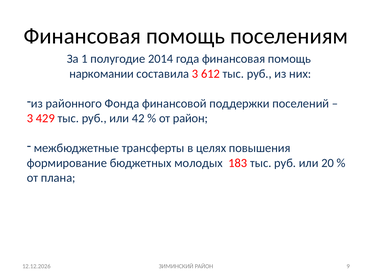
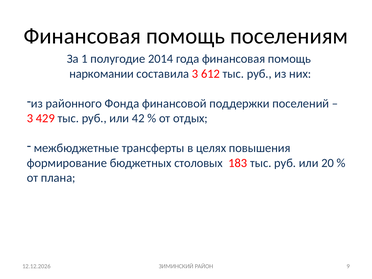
от район: район -> отдых
молодых: молодых -> столовых
